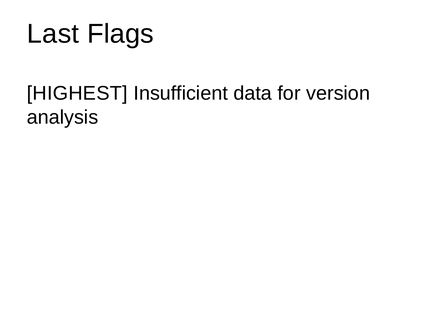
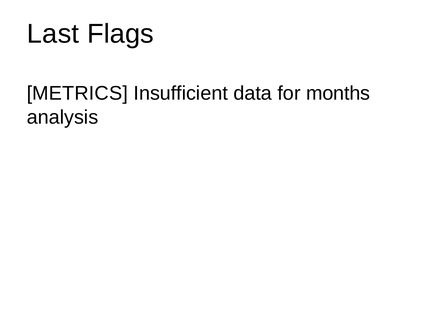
HIGHEST: HIGHEST -> METRICS
version: version -> months
